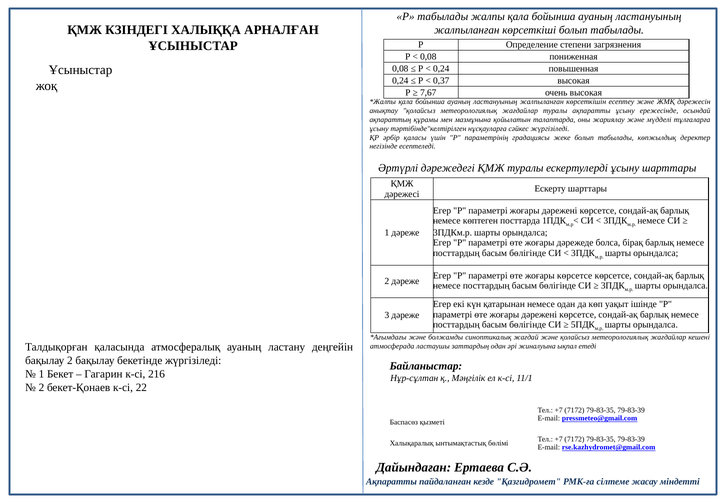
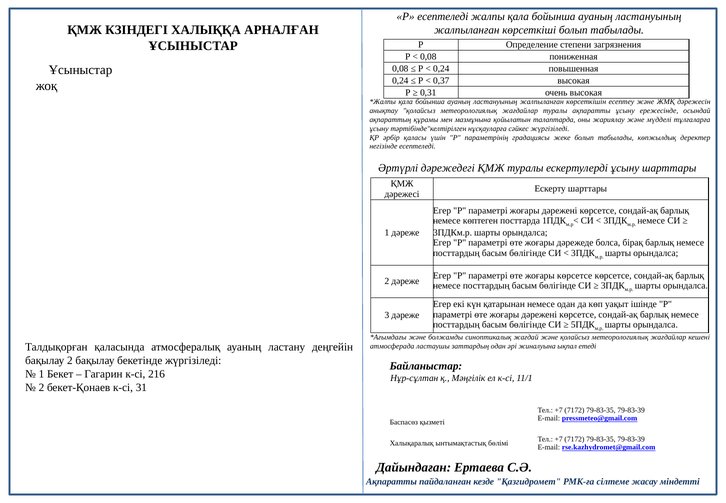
Р табылады: табылады -> есептеледі
7,67: 7,67 -> 0,31
22: 22 -> 31
